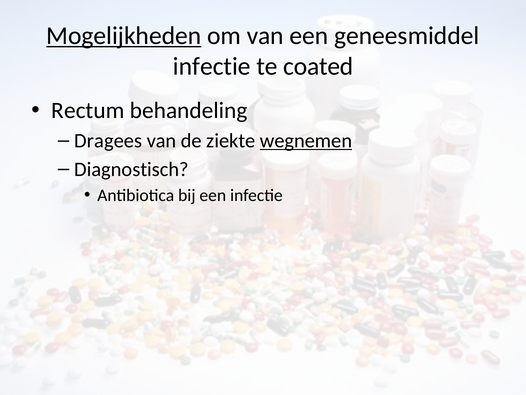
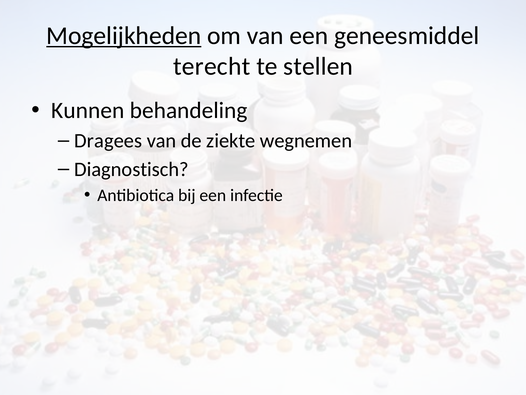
infectie at (212, 66): infectie -> terecht
coated: coated -> stellen
Rectum: Rectum -> Kunnen
wegnemen underline: present -> none
